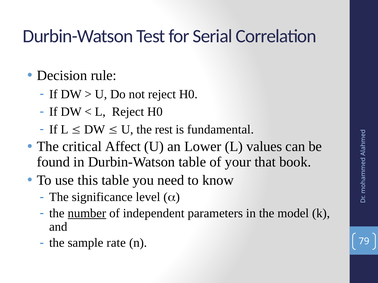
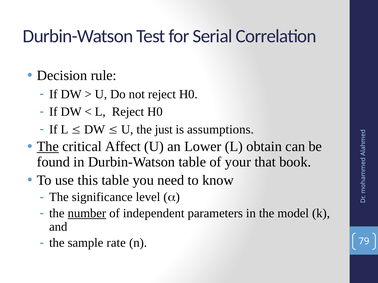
rest: rest -> just
fundamental: fundamental -> assumptions
The at (48, 147) underline: none -> present
values: values -> obtain
